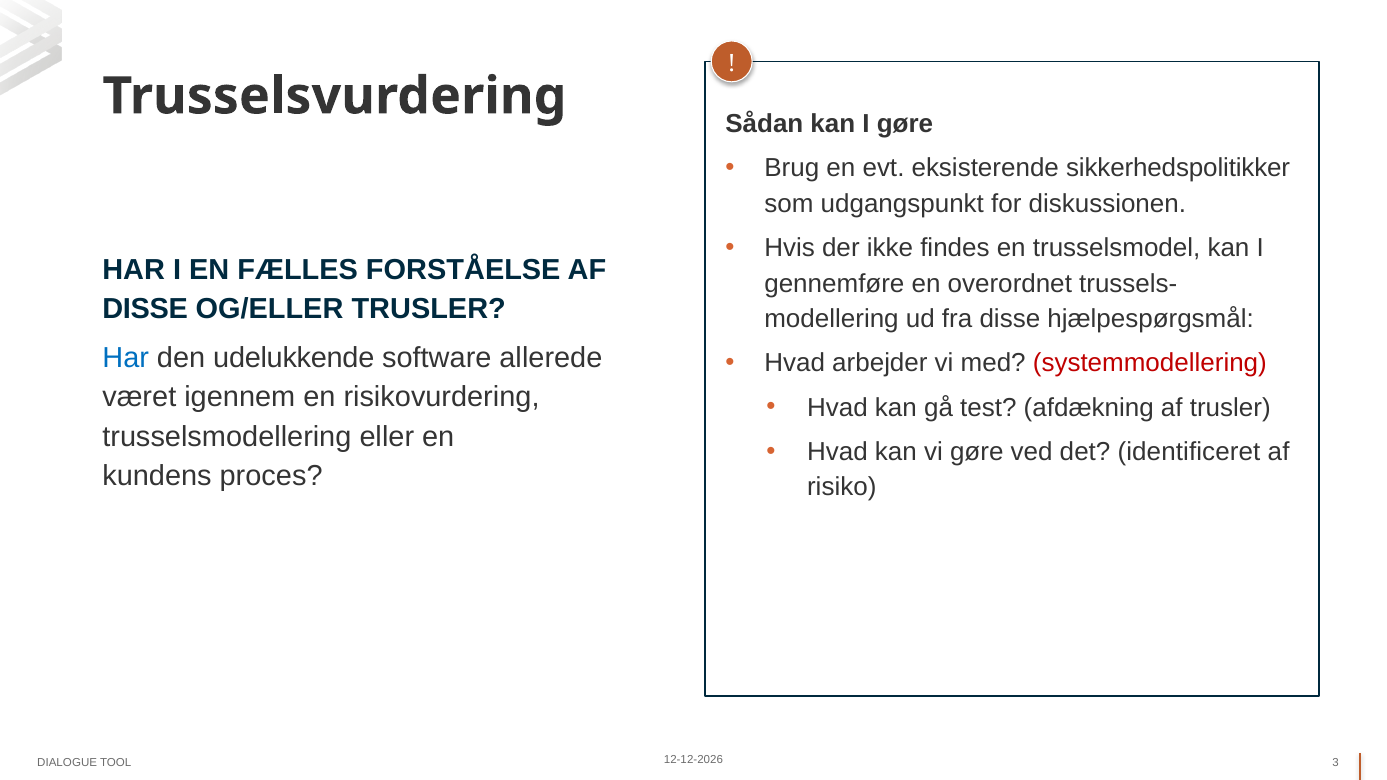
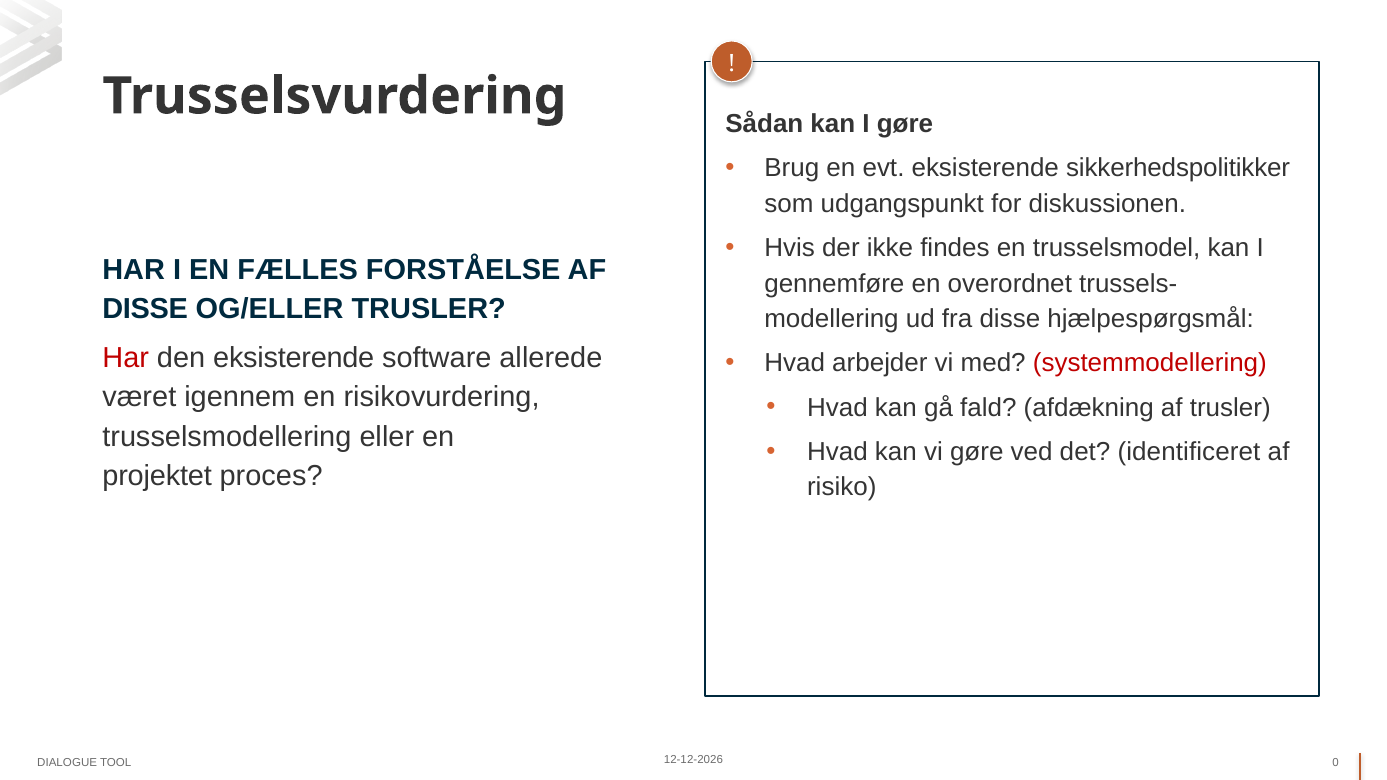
Har at (126, 358) colour: blue -> red
den udelukkende: udelukkende -> eksisterende
test: test -> fald
kundens: kundens -> projektet
3: 3 -> 0
